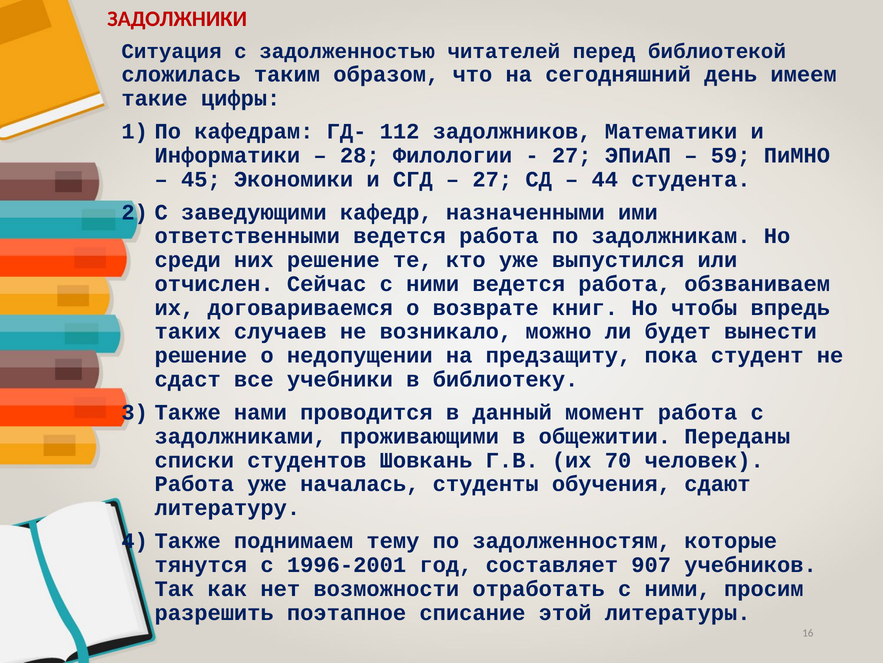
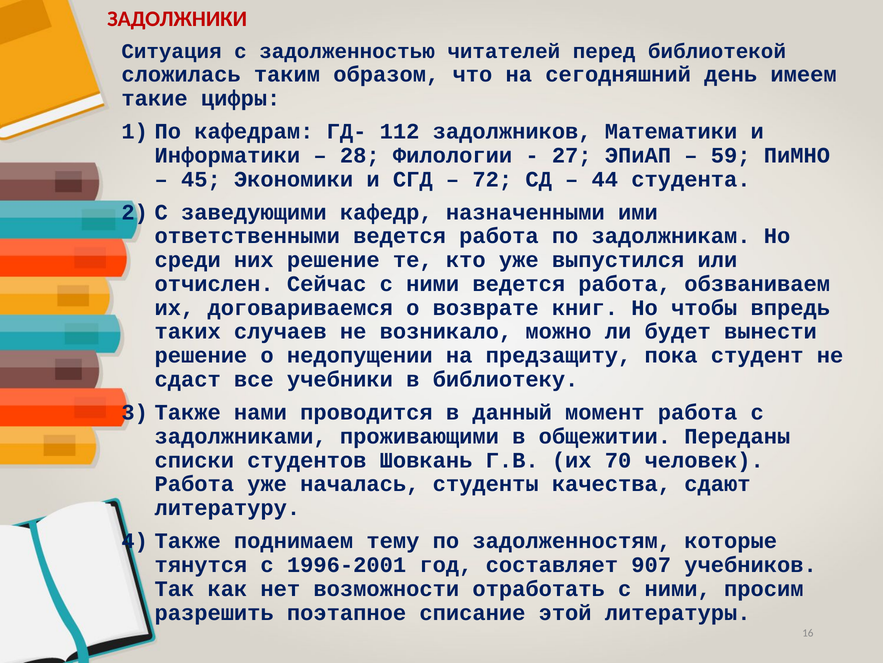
27 at (492, 179): 27 -> 72
обучения: обучения -> качества
